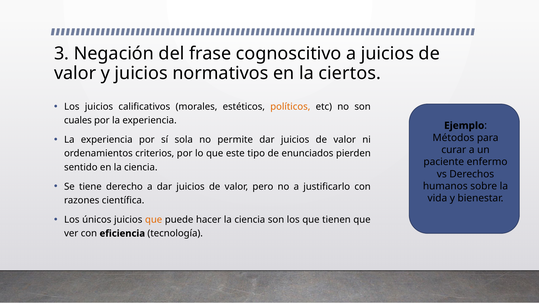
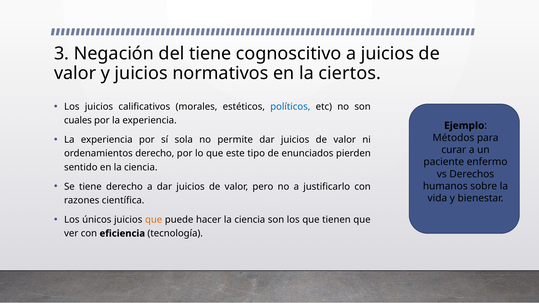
del frase: frase -> tiene
políticos colour: orange -> blue
ordenamientos criterios: criterios -> derecho
